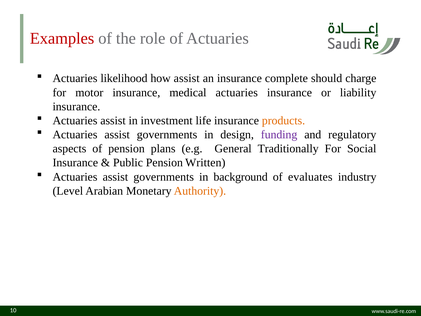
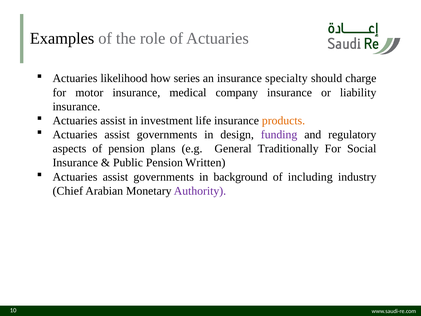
Examples colour: red -> black
how assist: assist -> series
complete: complete -> specialty
medical actuaries: actuaries -> company
evaluates: evaluates -> including
Level: Level -> Chief
Authority colour: orange -> purple
